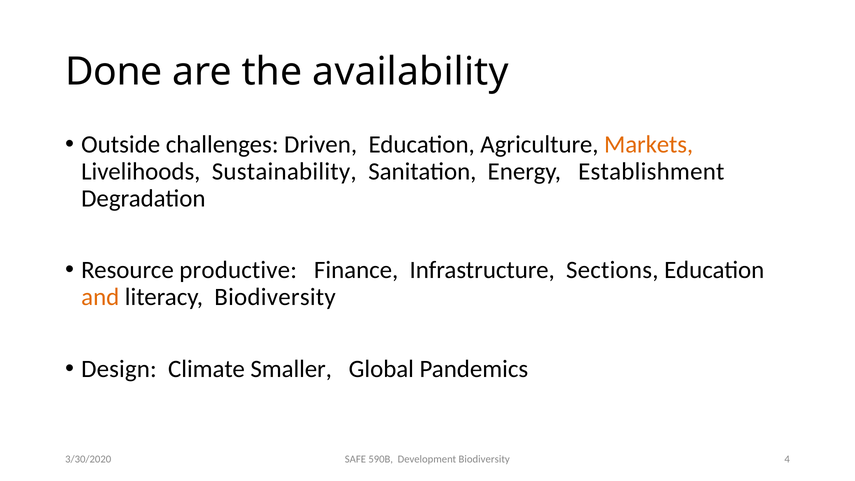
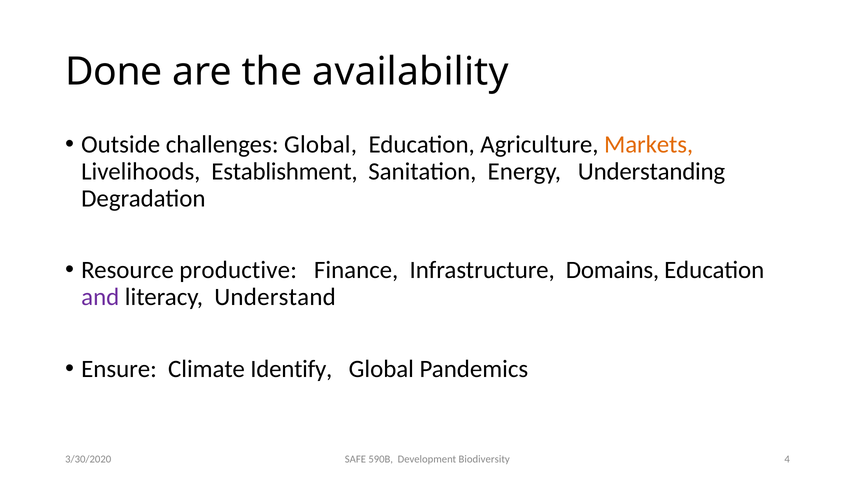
challenges Driven: Driven -> Global
Sustainability: Sustainability -> Establishment
Establishment: Establishment -> Understanding
Sections: Sections -> Domains
and colour: orange -> purple
literacy Biodiversity: Biodiversity -> Understand
Design: Design -> Ensure
Smaller: Smaller -> Identify
